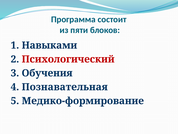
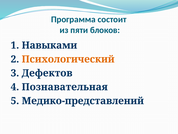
Психологический colour: red -> orange
Обучения: Обучения -> Дефектов
Медико-формирование: Медико-формирование -> Медико-представлений
